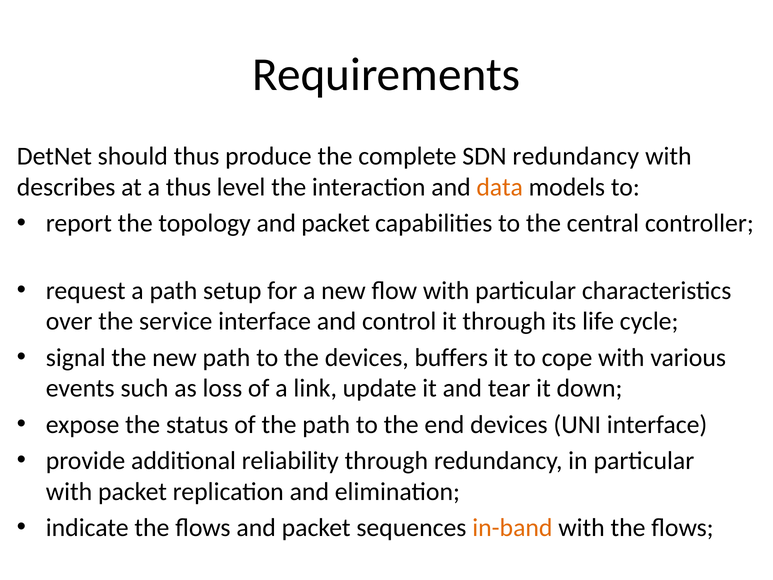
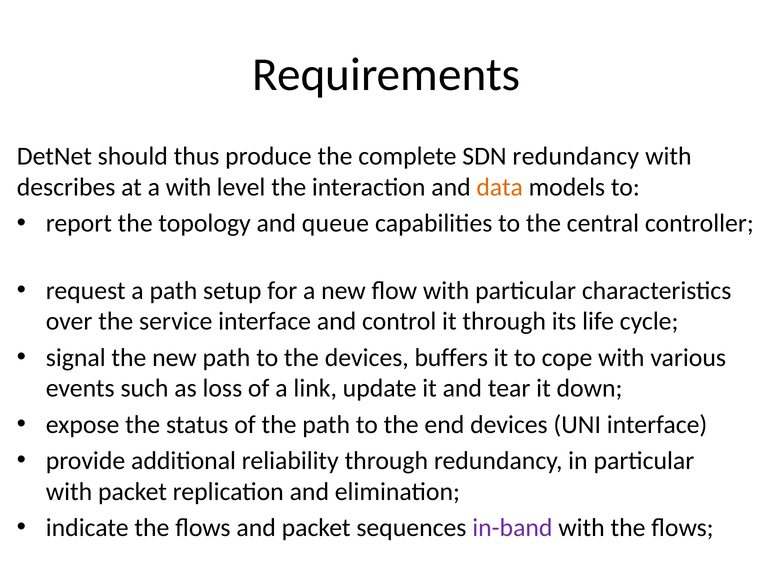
a thus: thus -> with
topology and packet: packet -> queue
in-band colour: orange -> purple
